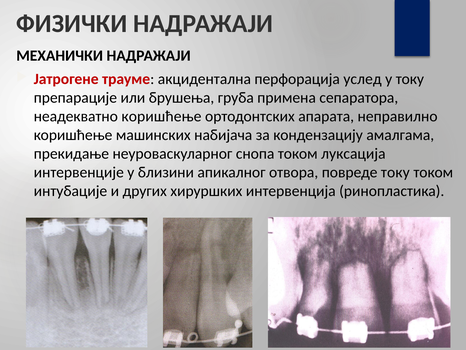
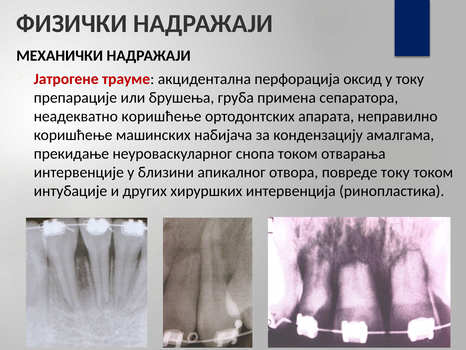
услед: услед -> оксид
луксација: луксација -> отварања
